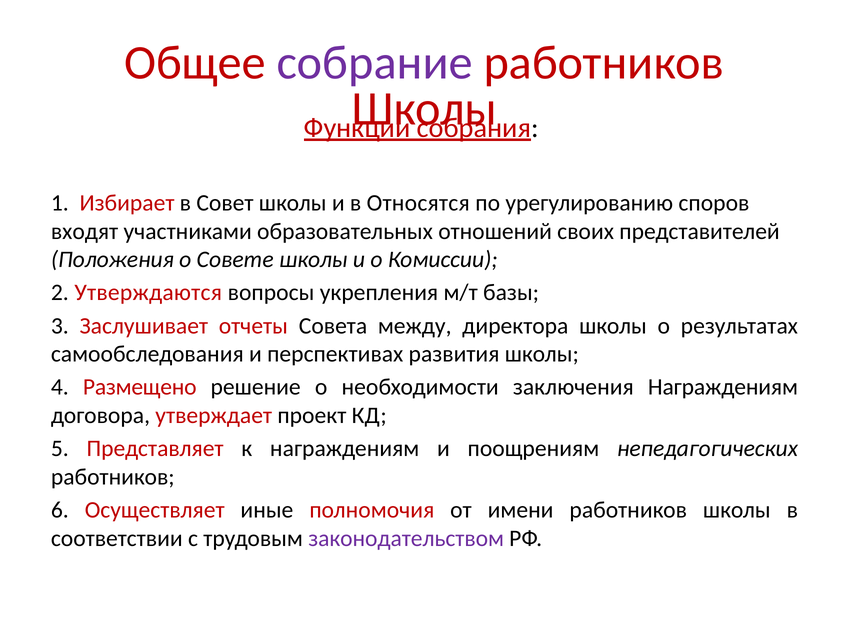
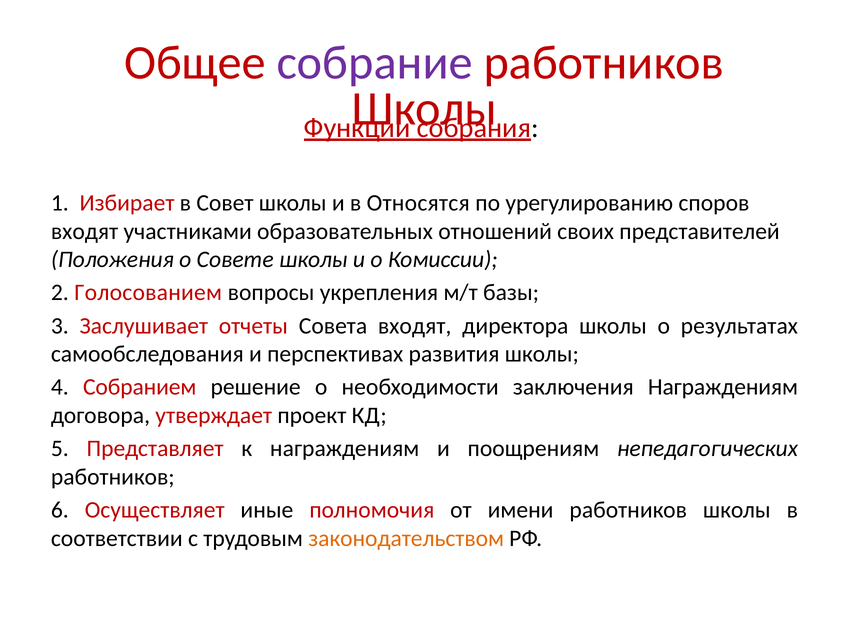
Утверждаются: Утверждаются -> Голосованием
Совета между: между -> входят
Размещено: Размещено -> Собранием
законодательством colour: purple -> orange
